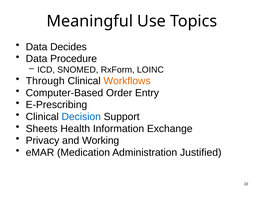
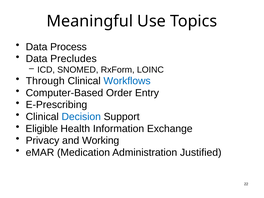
Decides: Decides -> Process
Procedure: Procedure -> Precludes
Workflows colour: orange -> blue
Sheets: Sheets -> Eligible
